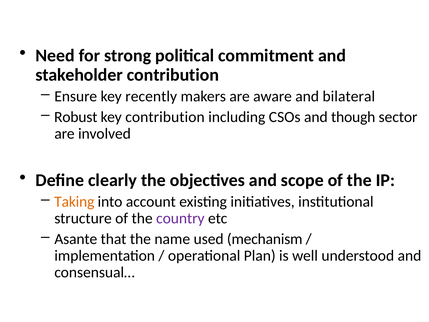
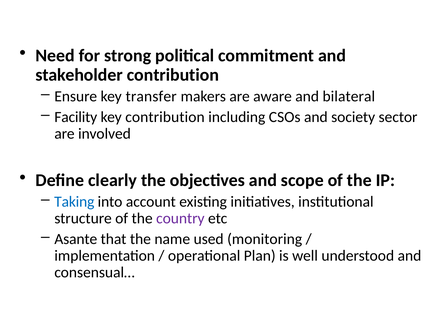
recently: recently -> transfer
Robust: Robust -> Facility
though: though -> society
Taking colour: orange -> blue
mechanism: mechanism -> monitoring
